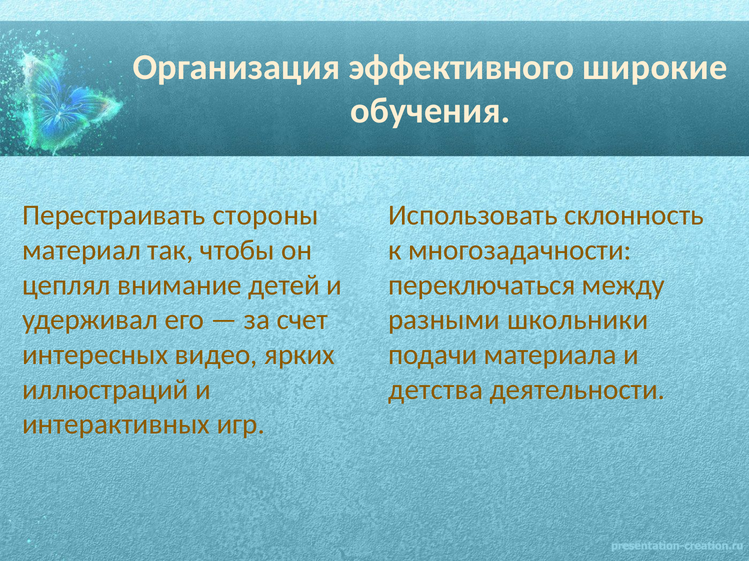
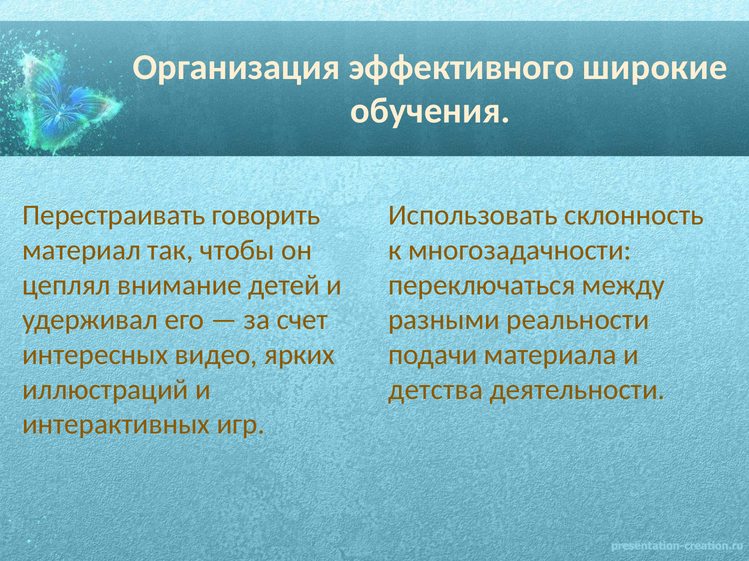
стороны: стороны -> говорить
школьники: школьники -> реальности
